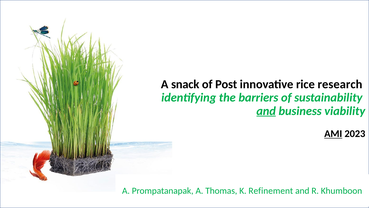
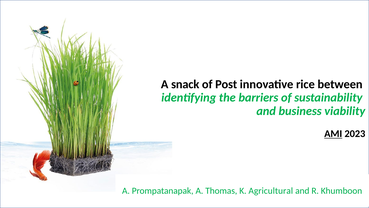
research: research -> between
and at (266, 111) underline: present -> none
Refinement: Refinement -> Agricultural
